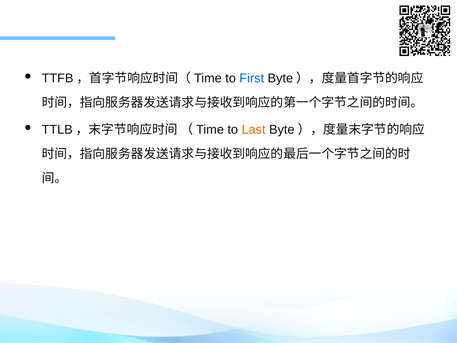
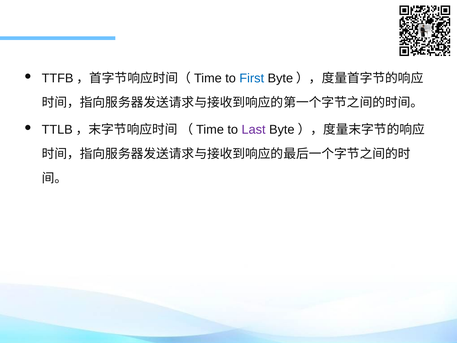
Last colour: orange -> purple
